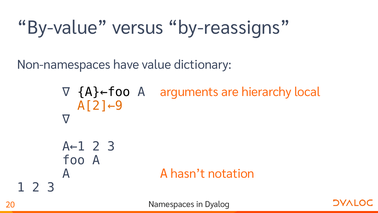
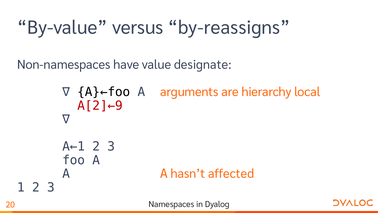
dictionary: dictionary -> designate
A[2]←9 colour: orange -> red
notation: notation -> affected
